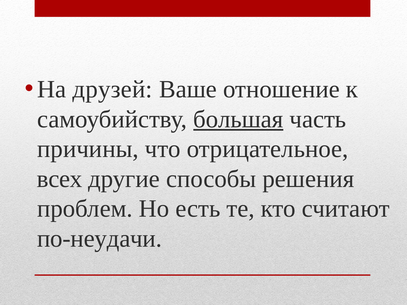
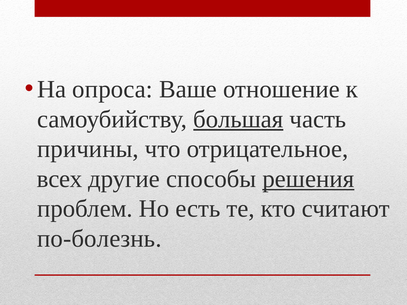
друзей: друзей -> опроса
решения underline: none -> present
по-неудачи: по-неудачи -> по-болезнь
